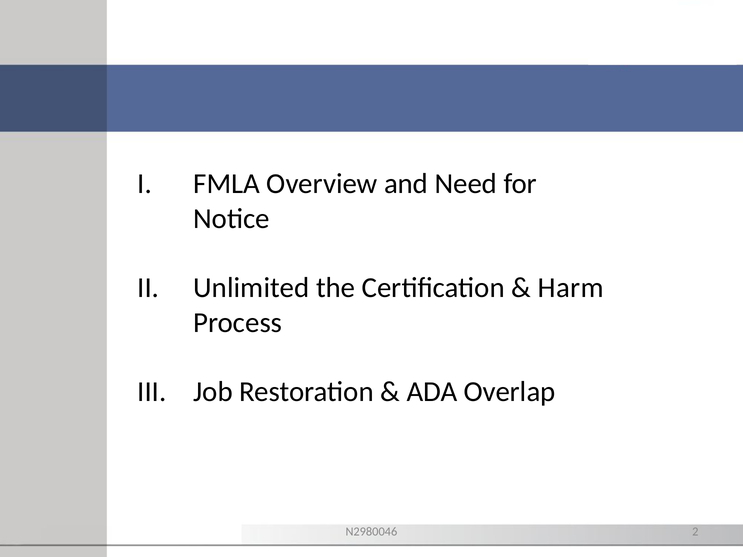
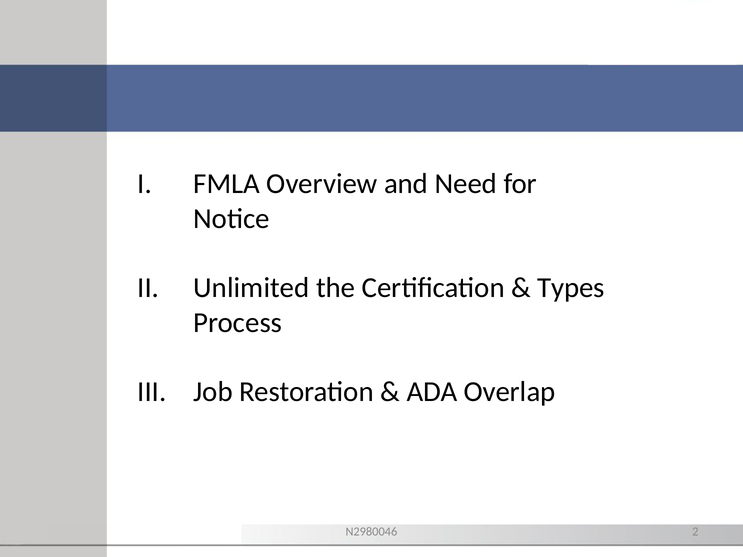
Harm: Harm -> Types
